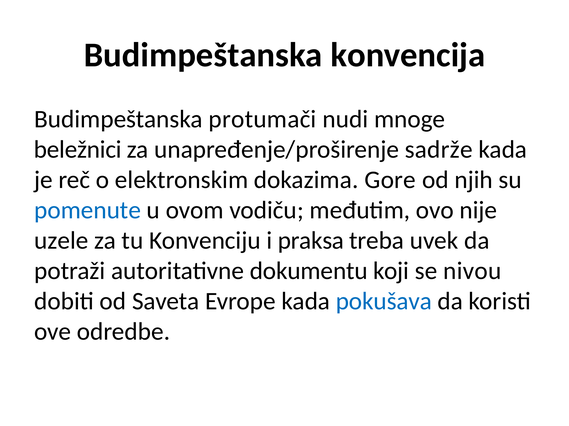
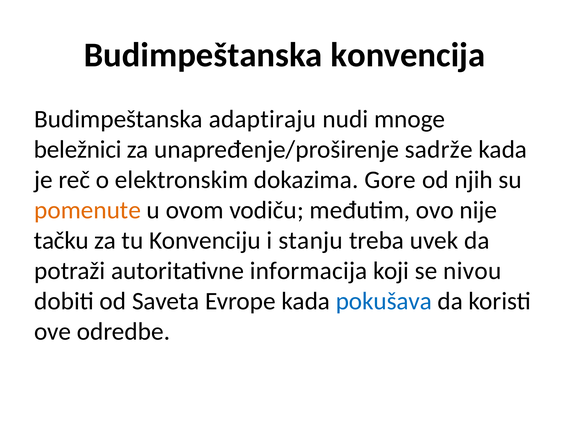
protumači: protumači -> adaptiraju
pomenute colour: blue -> orange
uzele: uzele -> tačku
praksa: praksa -> stanju
dokumentu: dokumentu -> informacija
